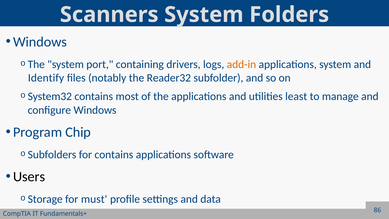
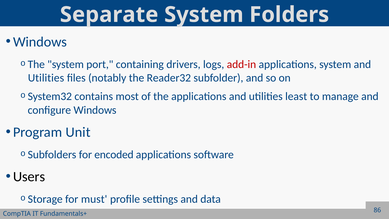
Scanners: Scanners -> Separate
add-in colour: orange -> red
Identify at (46, 78): Identify -> Utilities
Chip: Chip -> Unit
for contains: contains -> encoded
